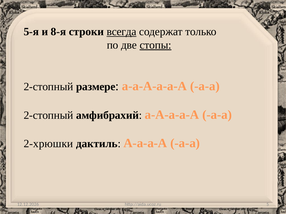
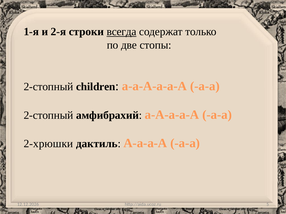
5-я: 5-я -> 1-я
8-я: 8-я -> 2-я
стопы underline: present -> none
размере: размере -> children
